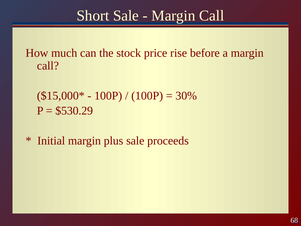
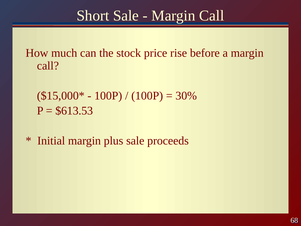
$530.29: $530.29 -> $613.53
